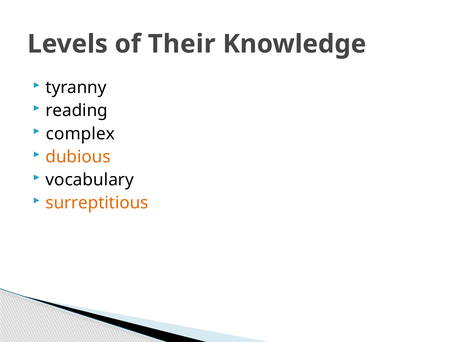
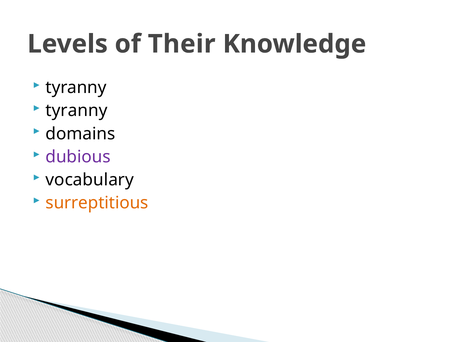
reading at (77, 111): reading -> tyranny
complex: complex -> domains
dubious colour: orange -> purple
